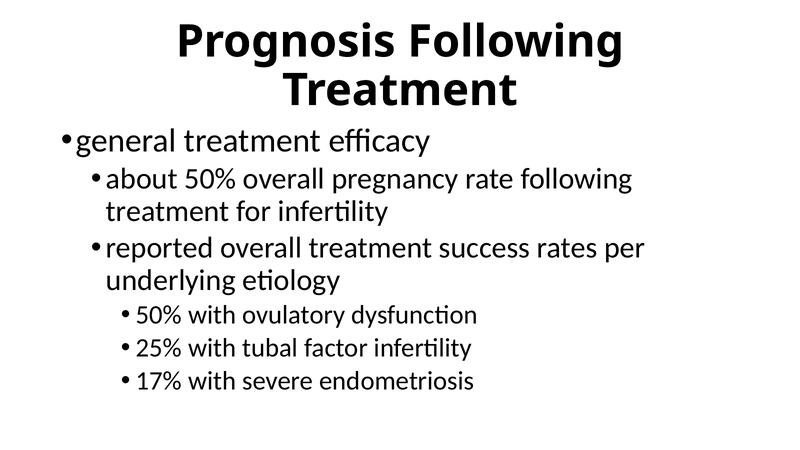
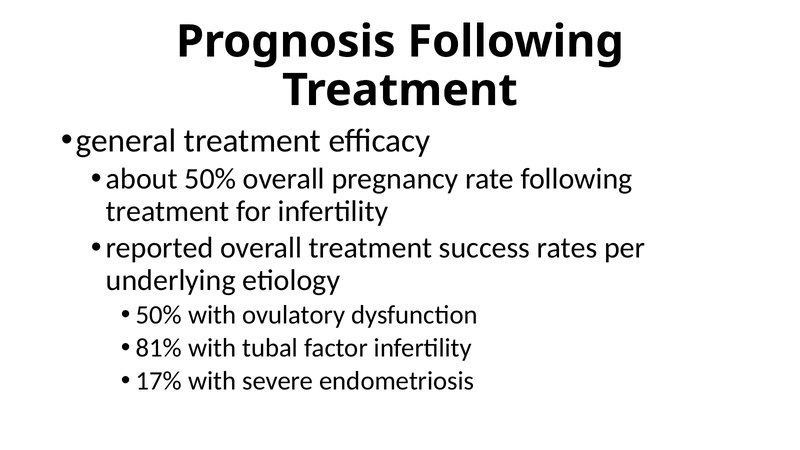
25%: 25% -> 81%
